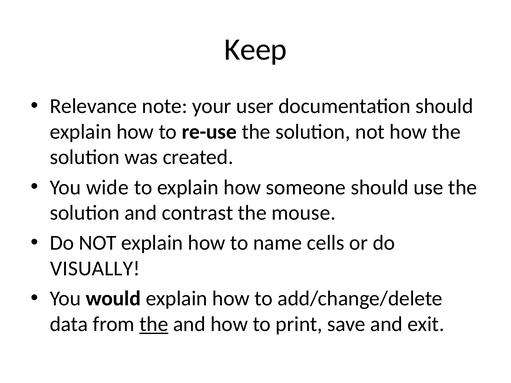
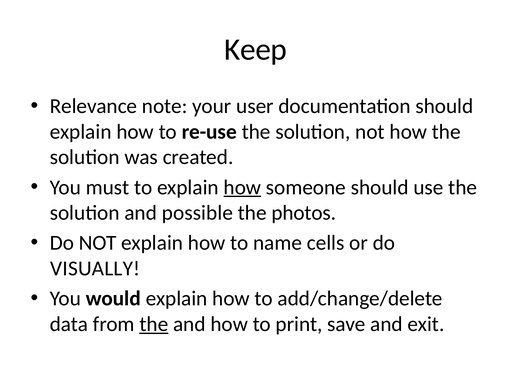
wide: wide -> must
how at (242, 187) underline: none -> present
contrast: contrast -> possible
mouse: mouse -> photos
